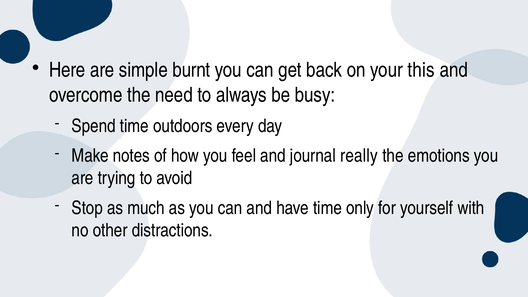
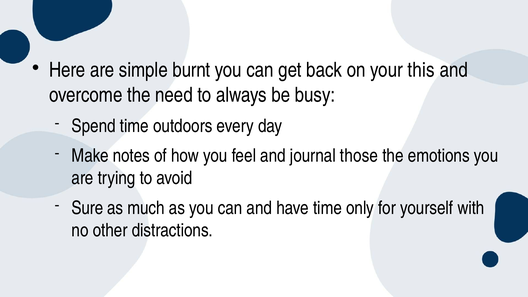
really: really -> those
Stop: Stop -> Sure
